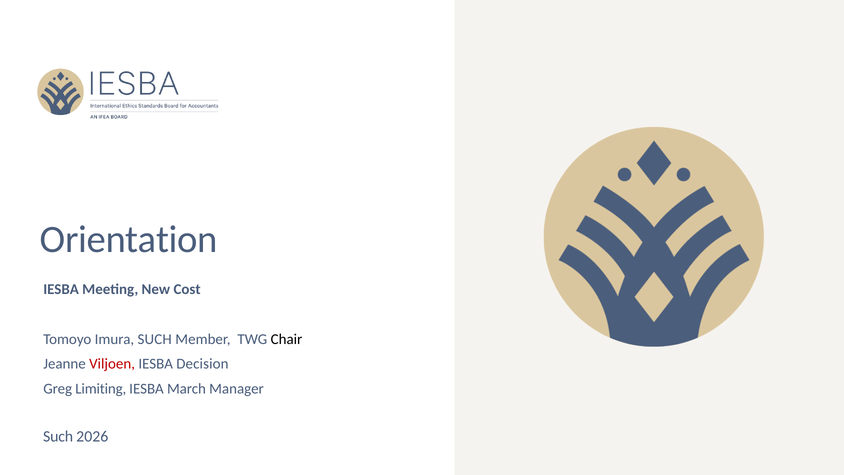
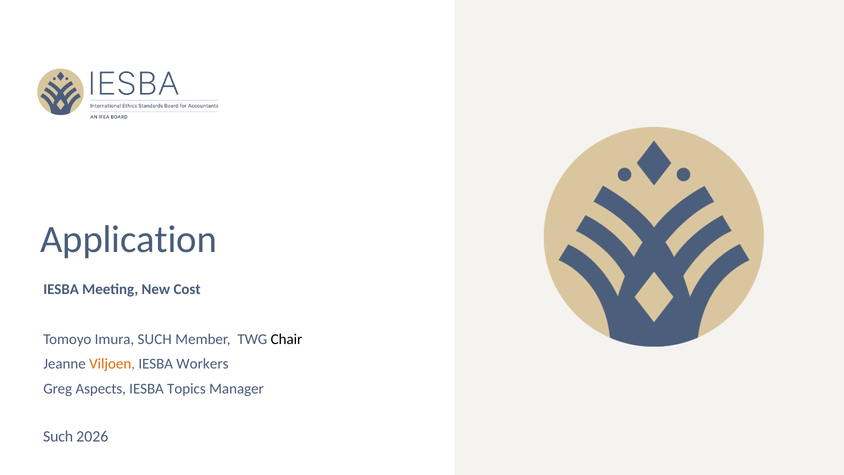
Orientation: Orientation -> Application
Viljoen colour: red -> orange
Decision: Decision -> Workers
Limiting: Limiting -> Aspects
March: March -> Topics
